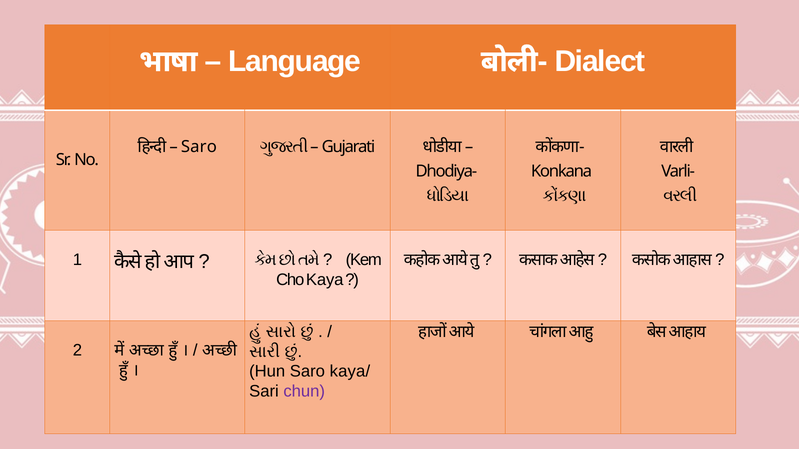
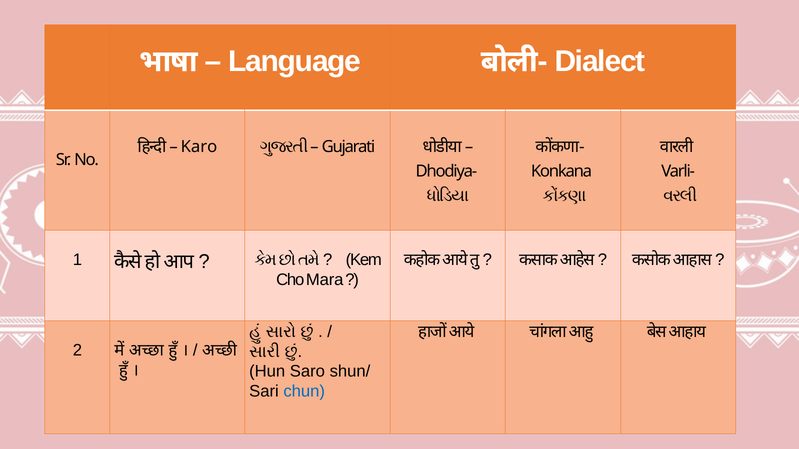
Saro at (199, 147): Saro -> Karo
Kaya: Kaya -> Mara
kaya/: kaya/ -> shun/
chun colour: purple -> blue
